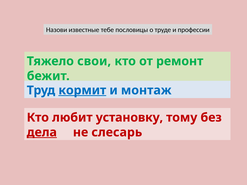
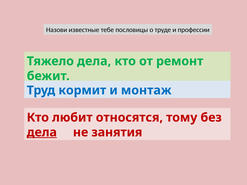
Тяжело свои: свои -> дела
кормит underline: present -> none
установку: установку -> относятся
слесарь: слесарь -> занятия
